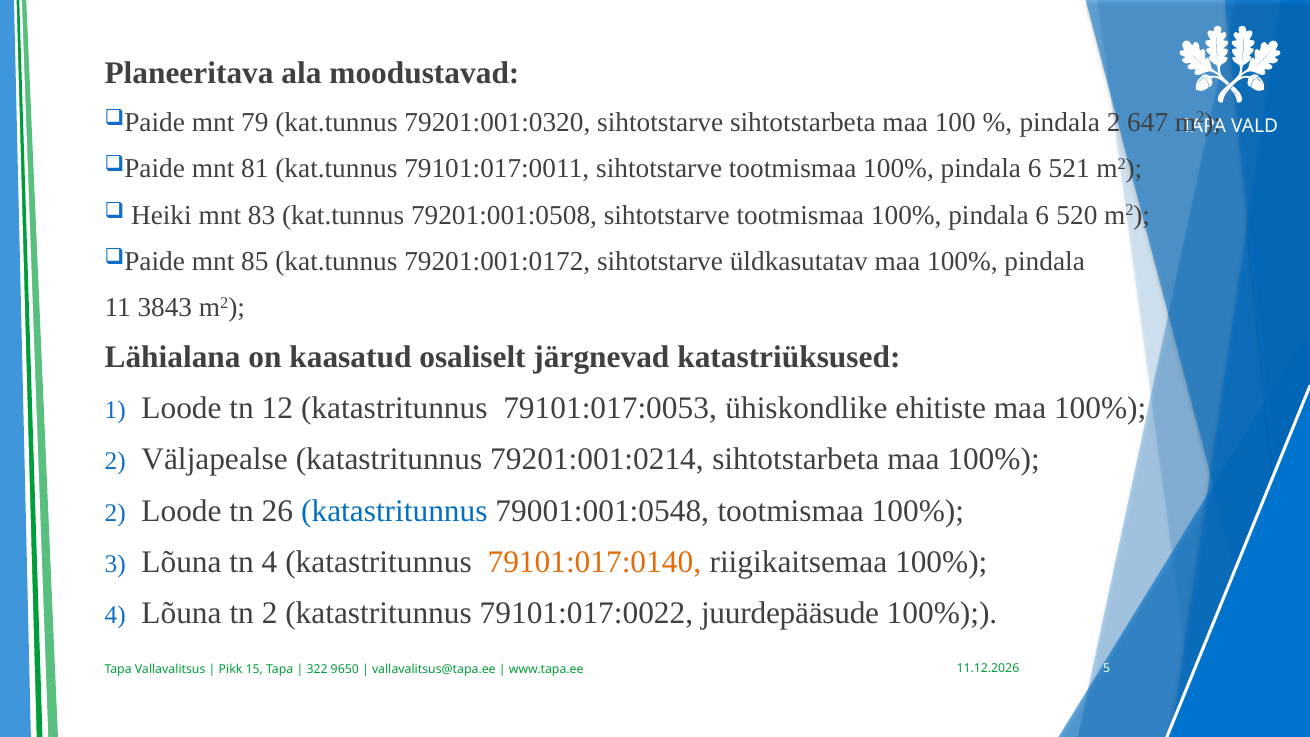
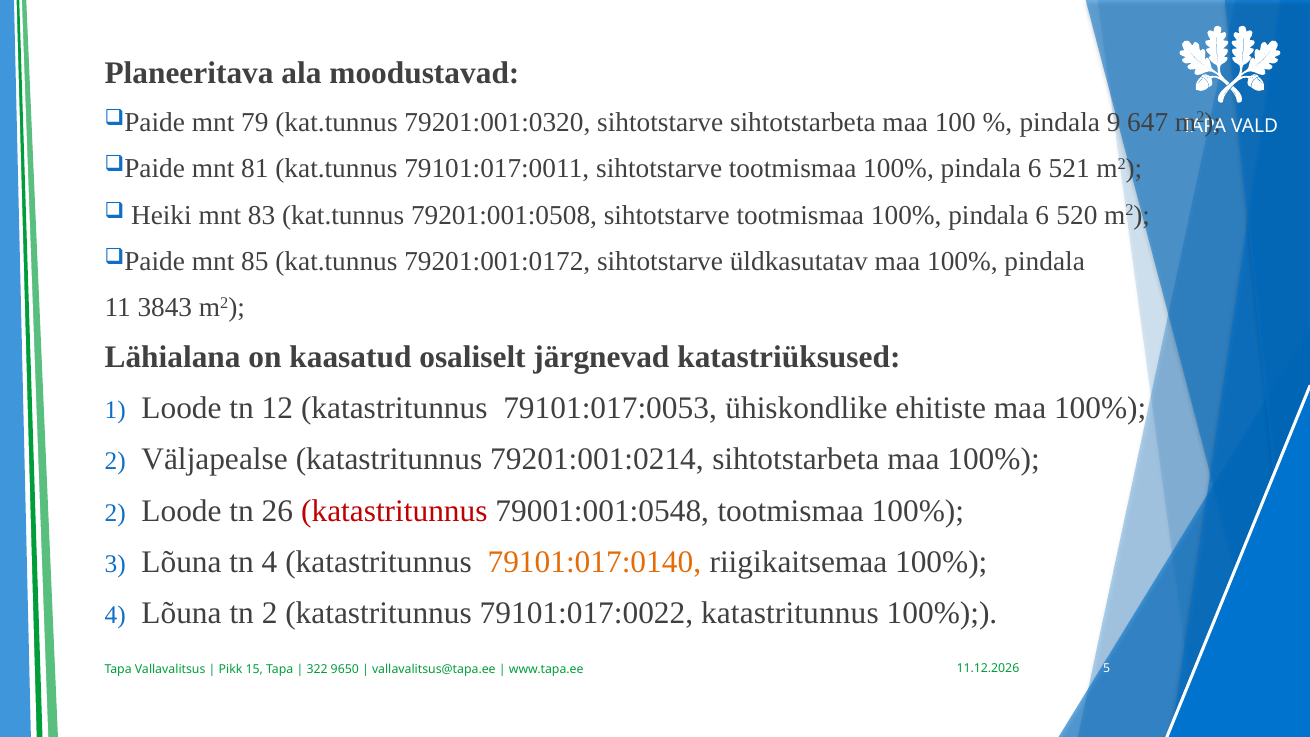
pindala 2: 2 -> 9
katastritunnus at (394, 511) colour: blue -> red
79101:017:0022 juurdepääsude: juurdepääsude -> katastritunnus
